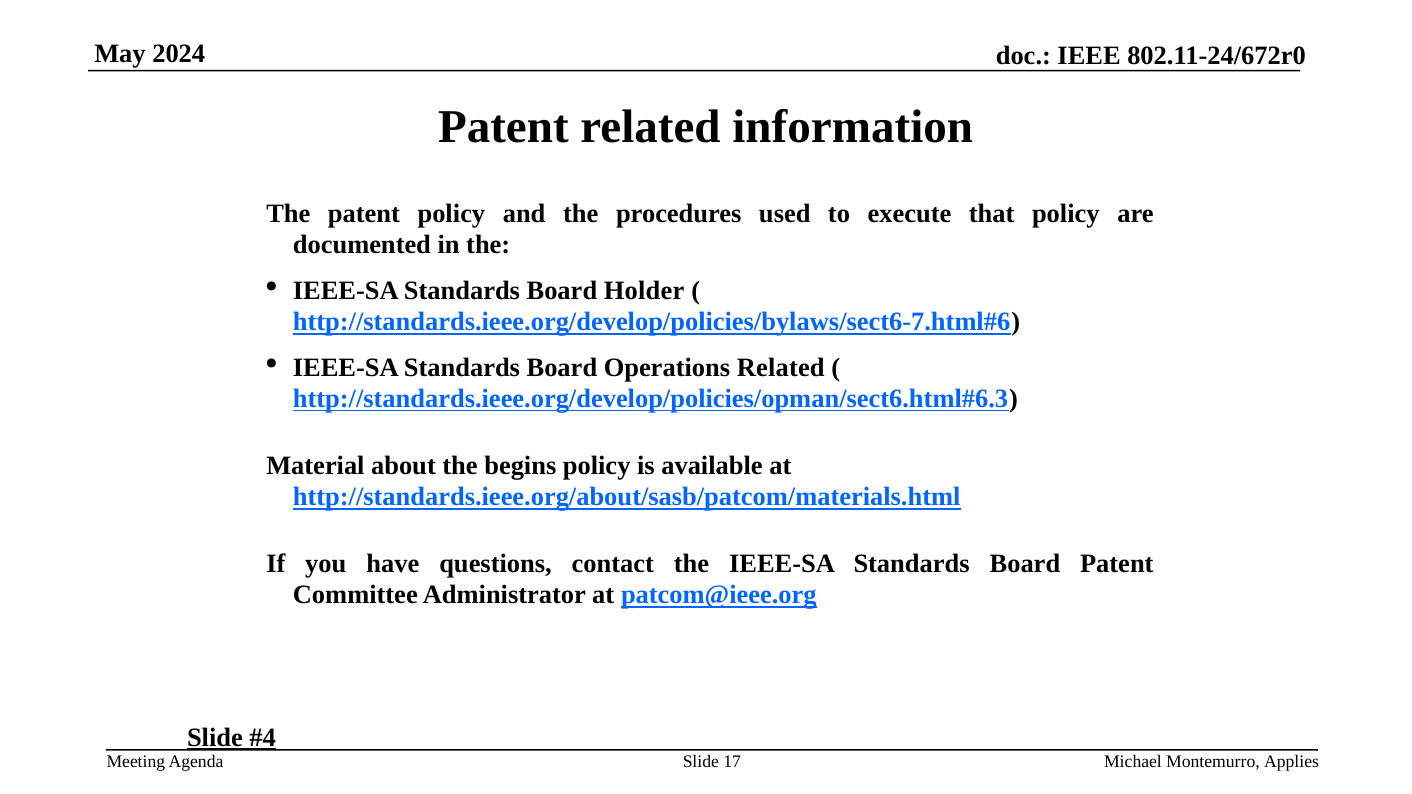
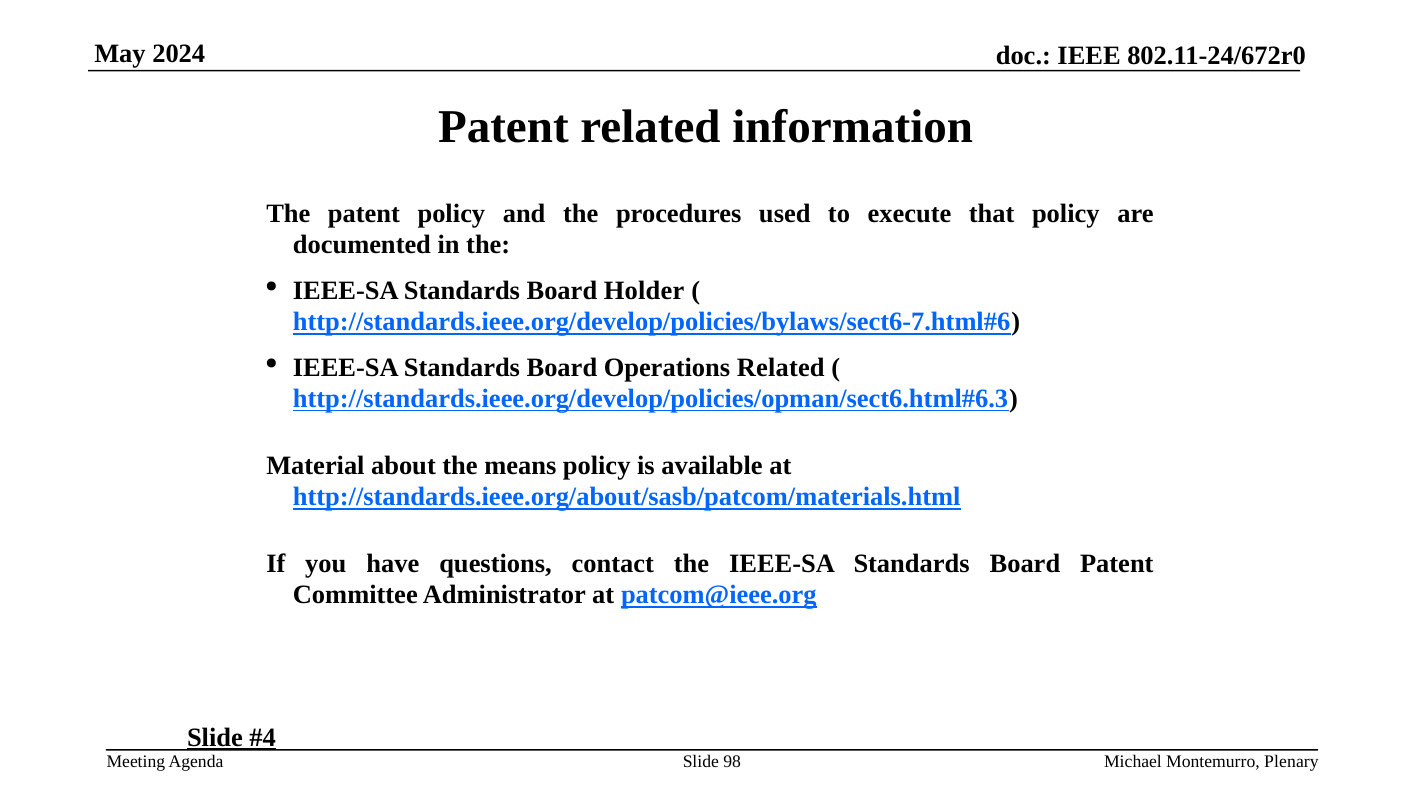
begins: begins -> means
17: 17 -> 98
Applies: Applies -> Plenary
